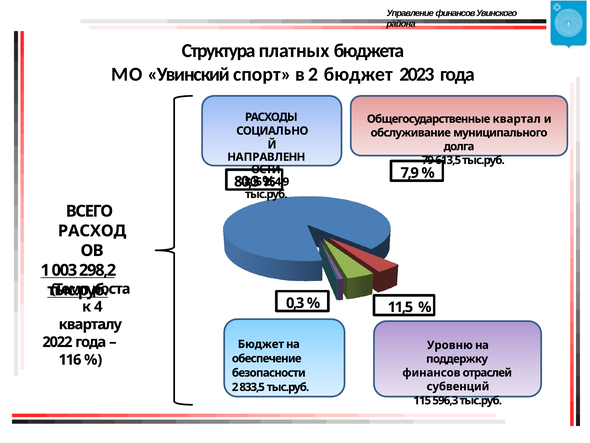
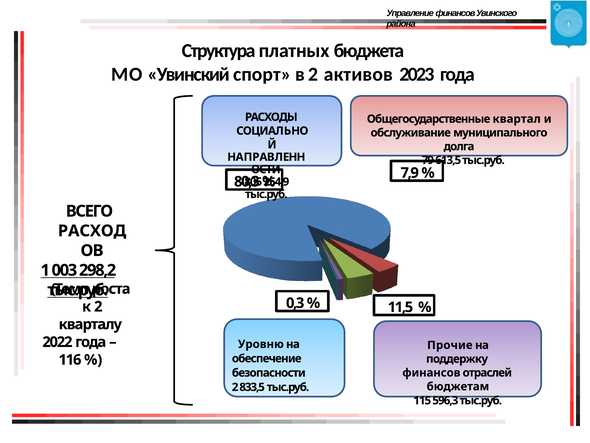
2 бюджет: бюджет -> активов
к 4: 4 -> 2
Бюджет at (261, 344): Бюджет -> Уровню
Уровню: Уровню -> Прочие
субвенций: субвенций -> бюджетам
